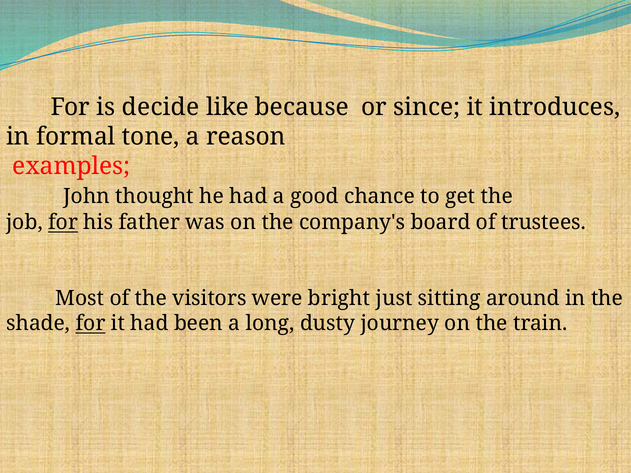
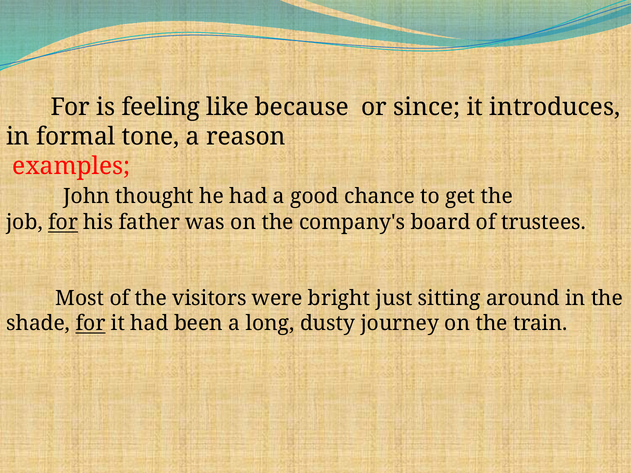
decide: decide -> feeling
